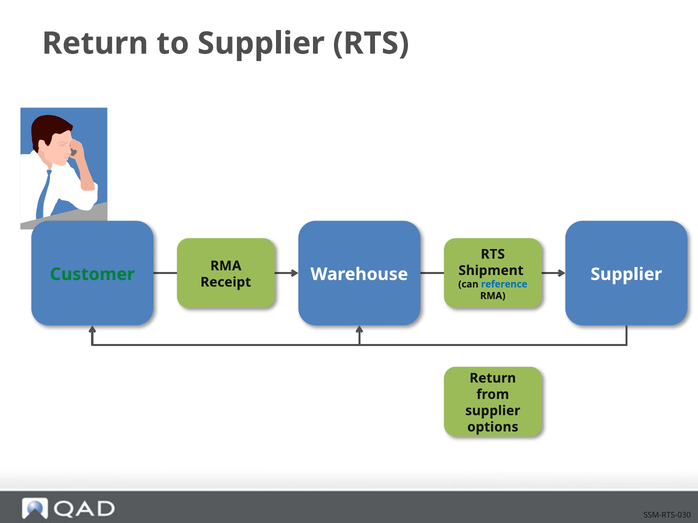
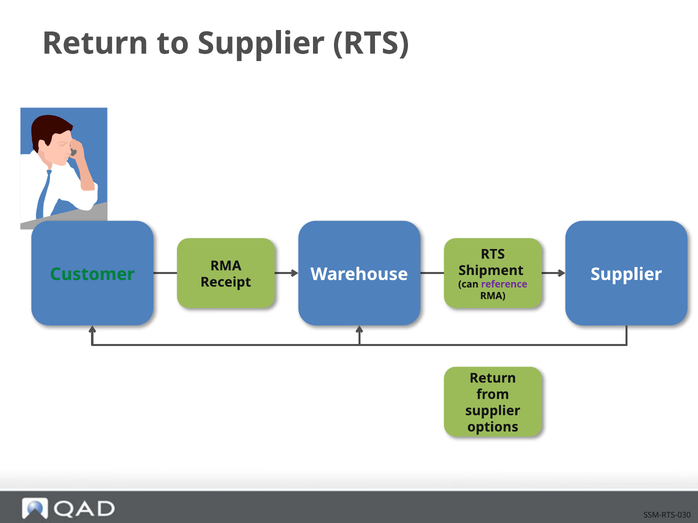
reference colour: blue -> purple
